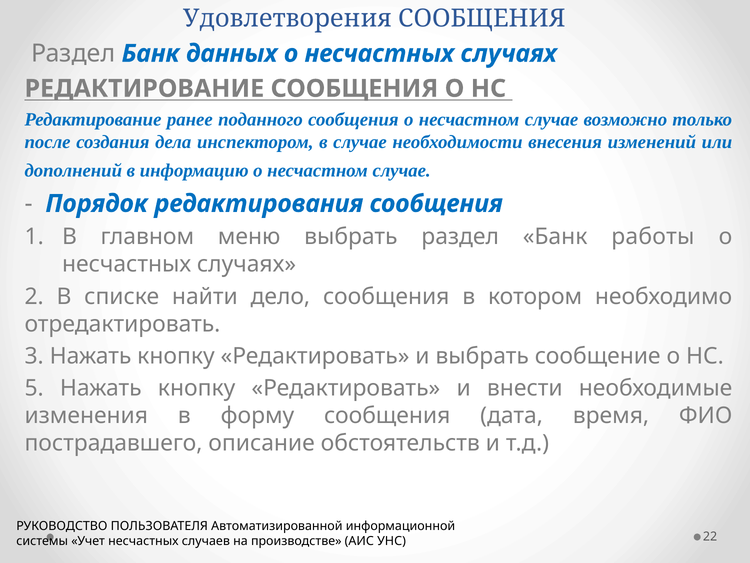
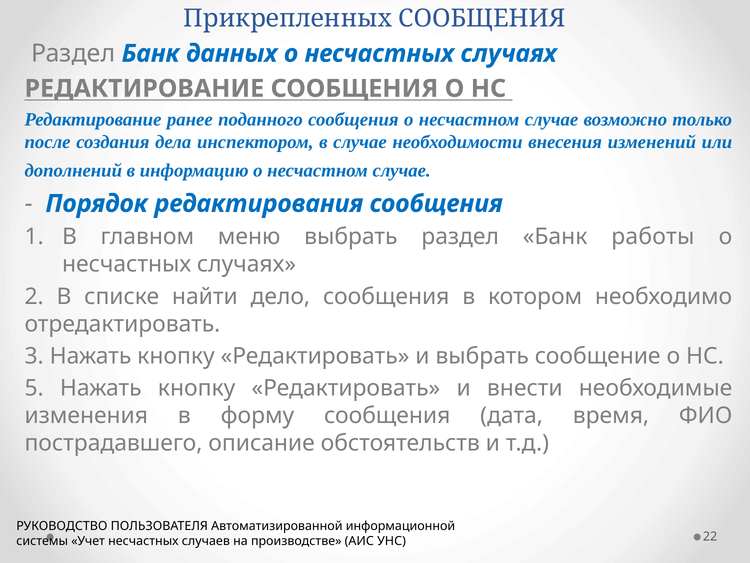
Удовлетворения: Удовлетворения -> Прикрепленных
